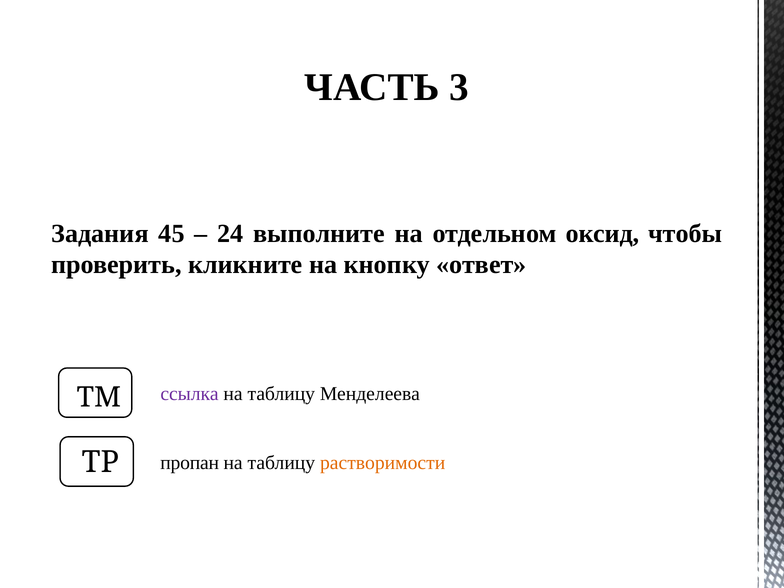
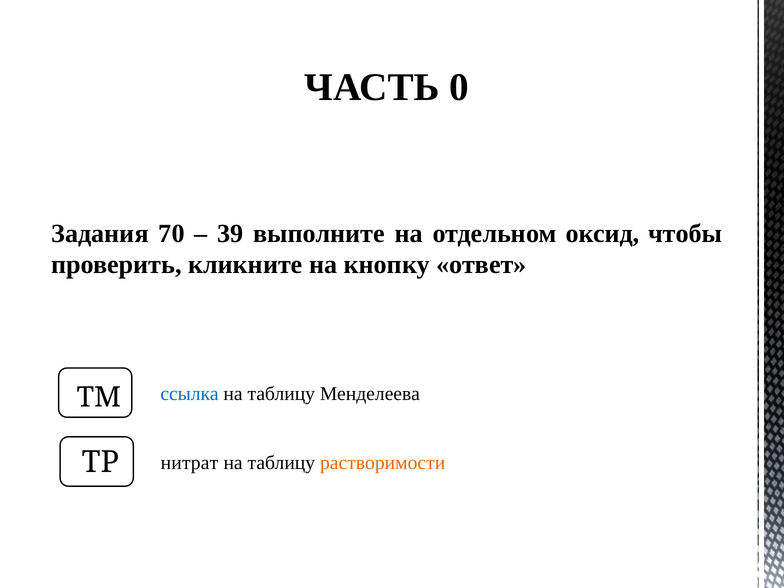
3: 3 -> 0
45: 45 -> 70
24: 24 -> 39
ссылка colour: purple -> blue
пропан: пропан -> нитрат
